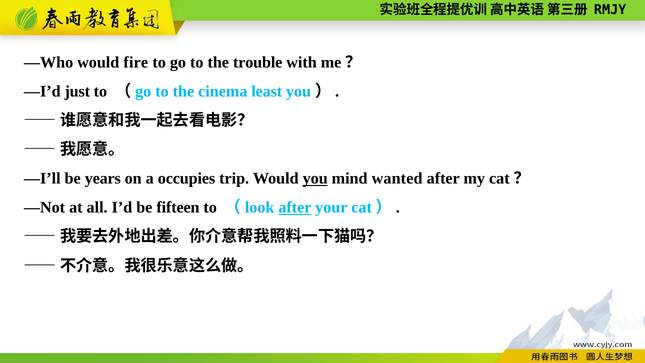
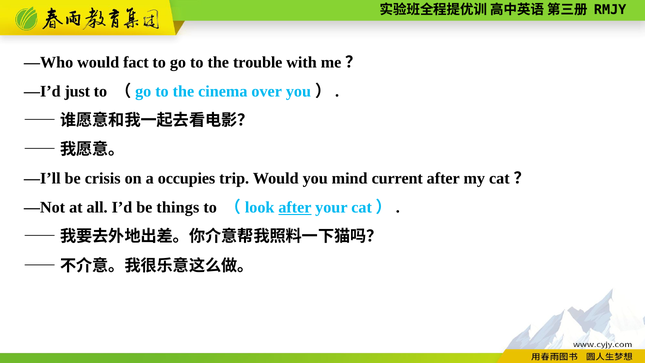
fire: fire -> fact
least: least -> over
years: years -> crisis
you underline: present -> none
wanted: wanted -> current
fifteen: fifteen -> things
